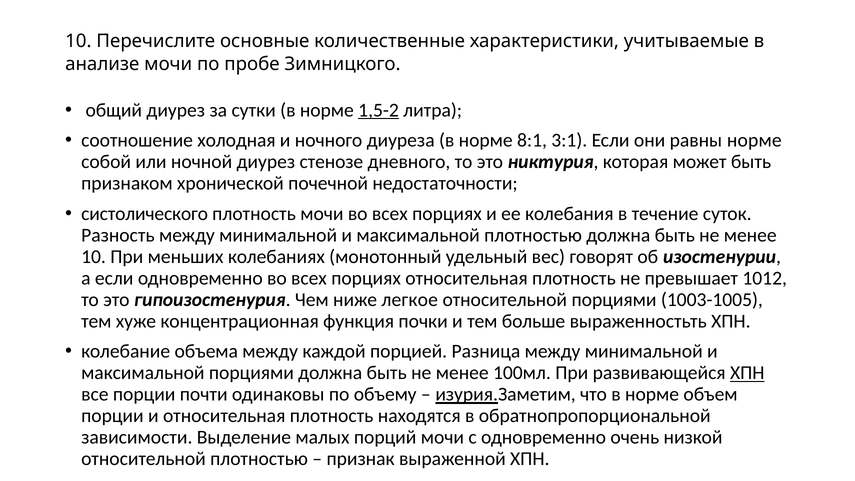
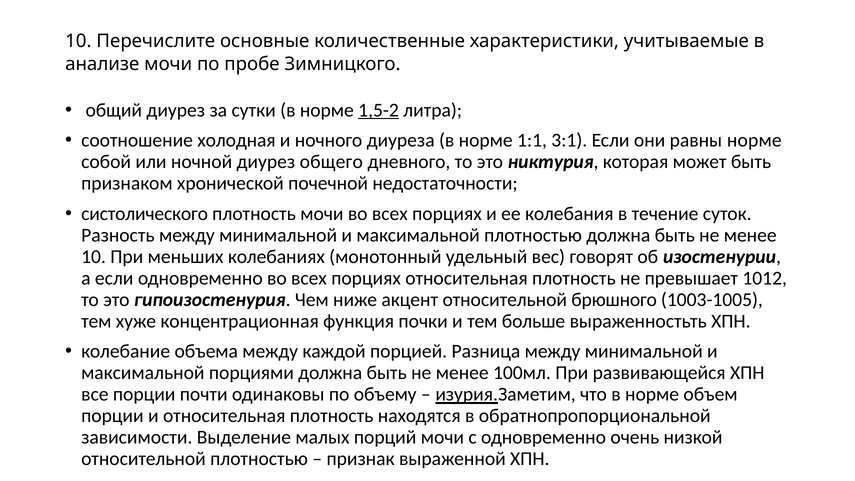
8:1: 8:1 -> 1:1
стенозе: стенозе -> общего
легкое: легкое -> акцент
относительной порциями: порциями -> брюшного
ХПН at (747, 373) underline: present -> none
